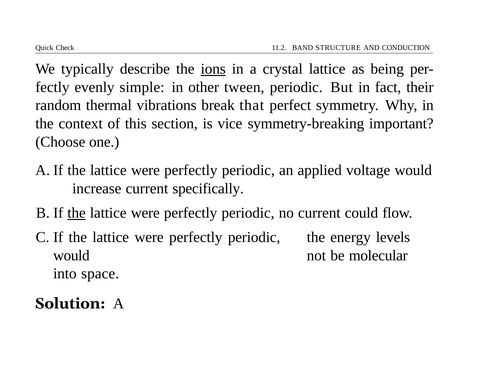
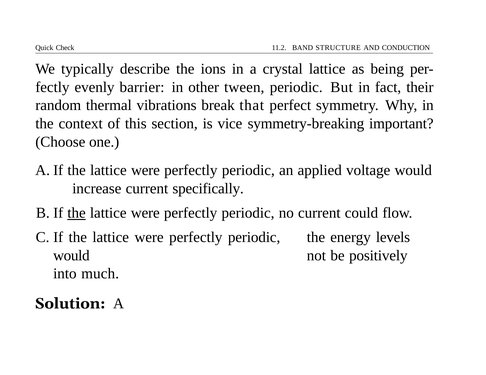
ions underline: present -> none
simple: simple -> barrier
molecular: molecular -> positively
space: space -> much
